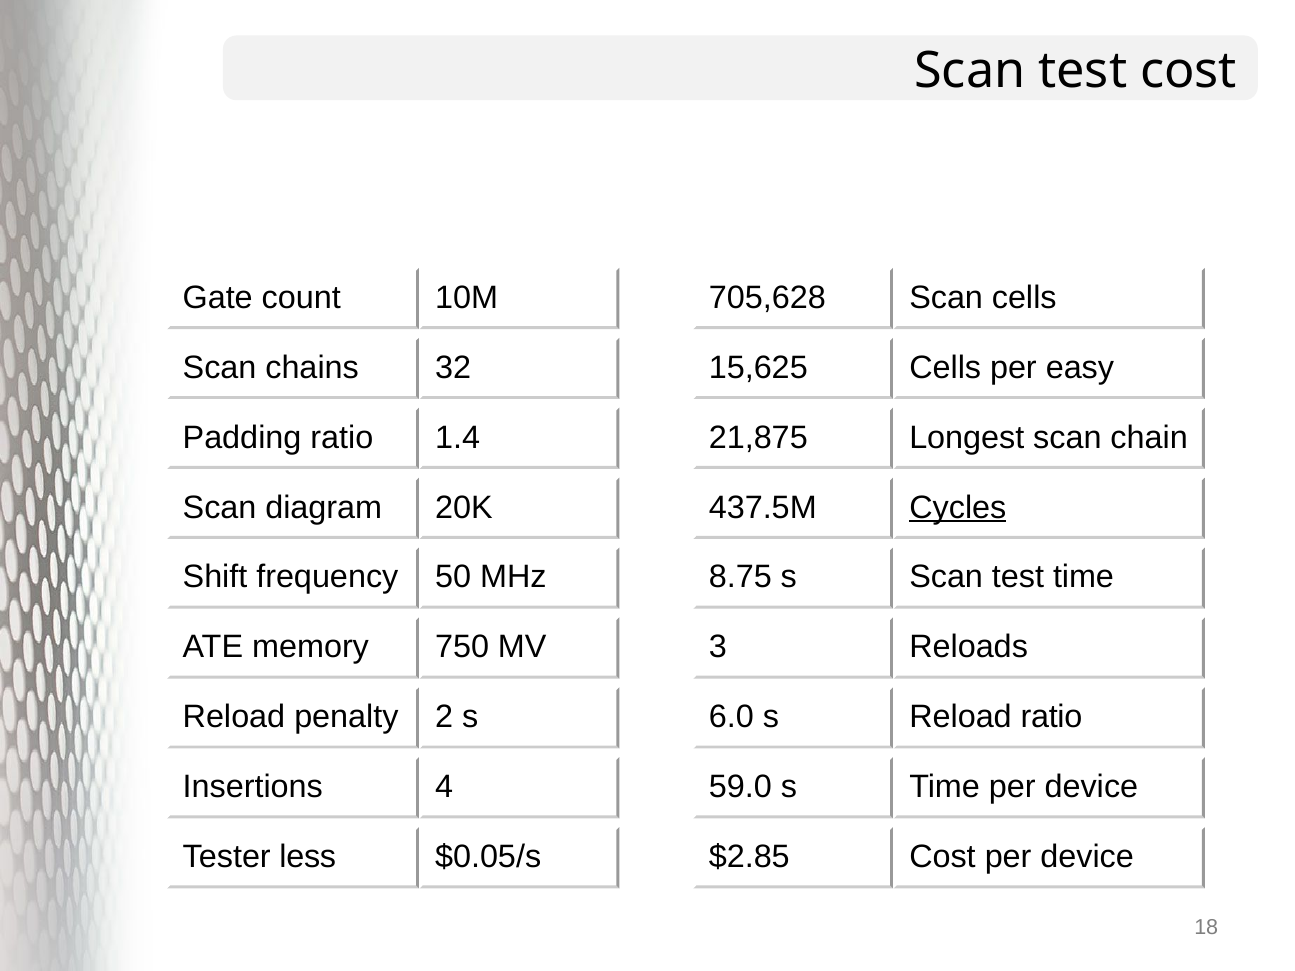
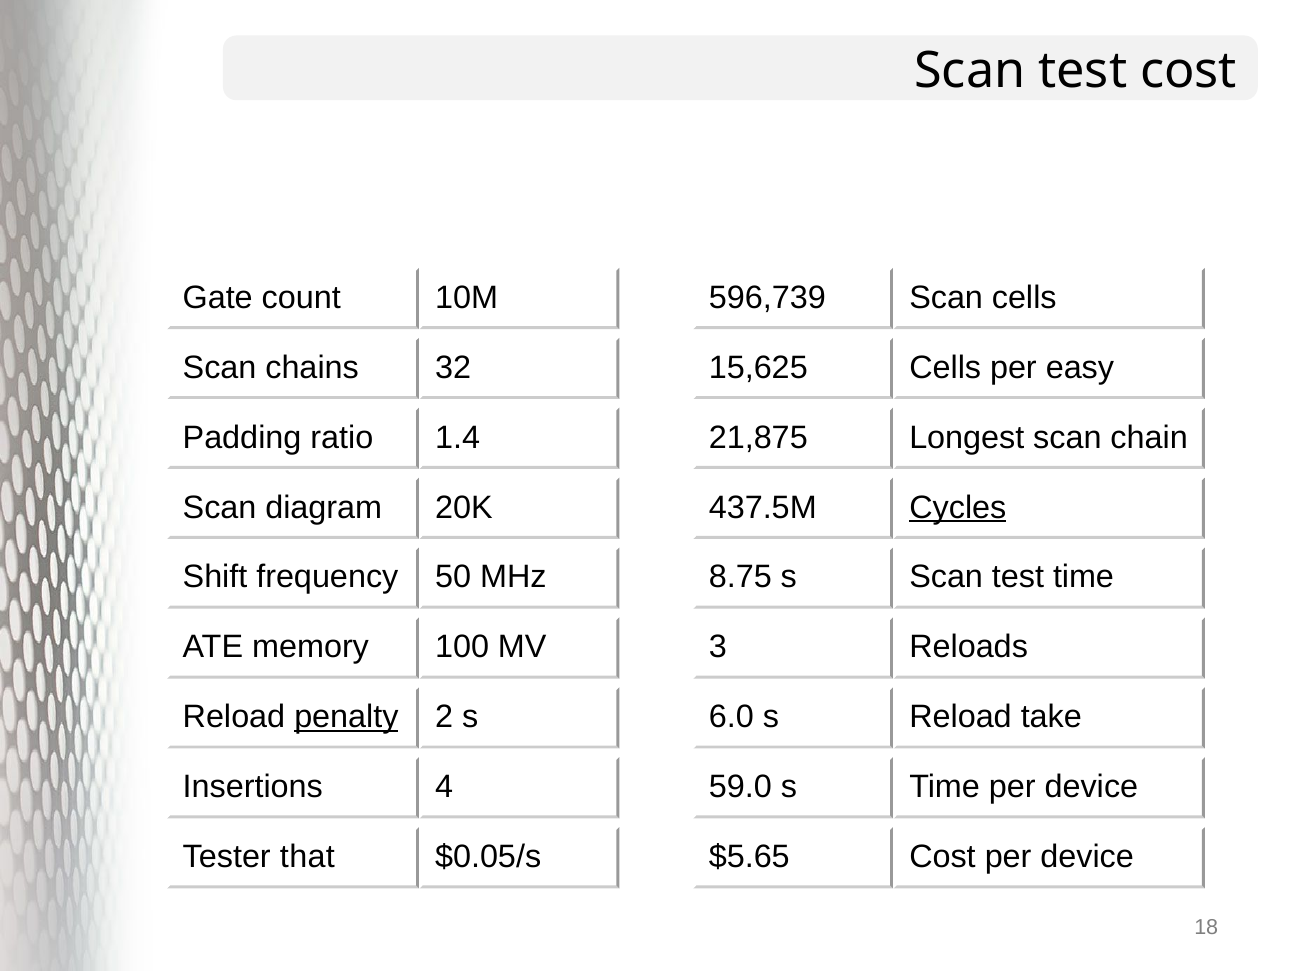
705,628: 705,628 -> 596,739
750: 750 -> 100
penalty underline: none -> present
Reload ratio: ratio -> take
less: less -> that
$2.85: $2.85 -> $5.65
